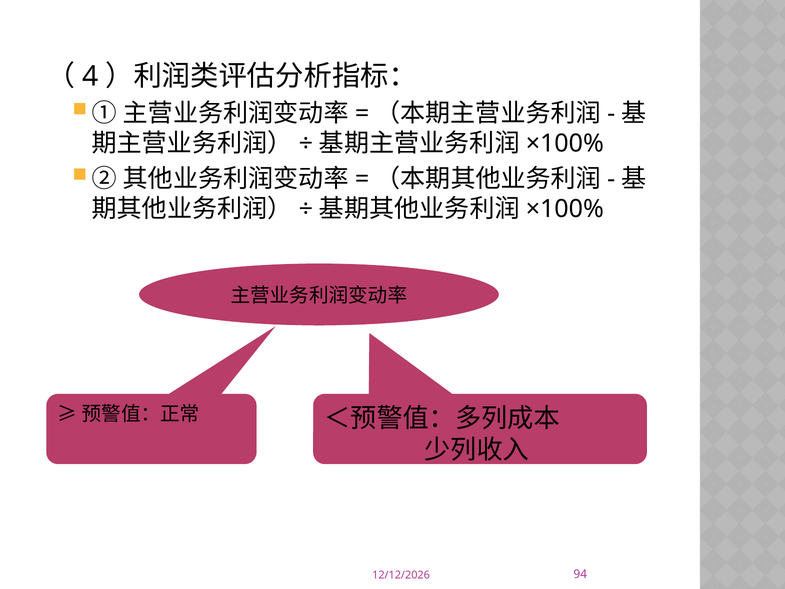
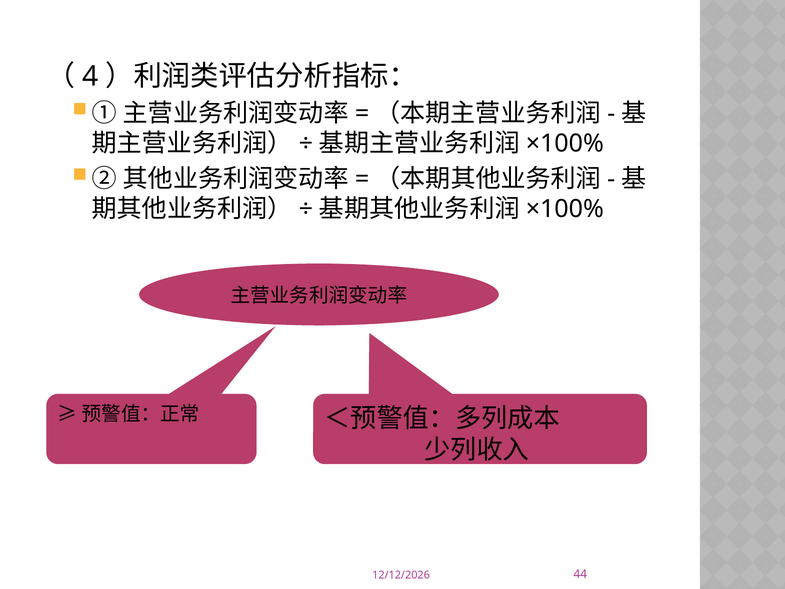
94: 94 -> 44
